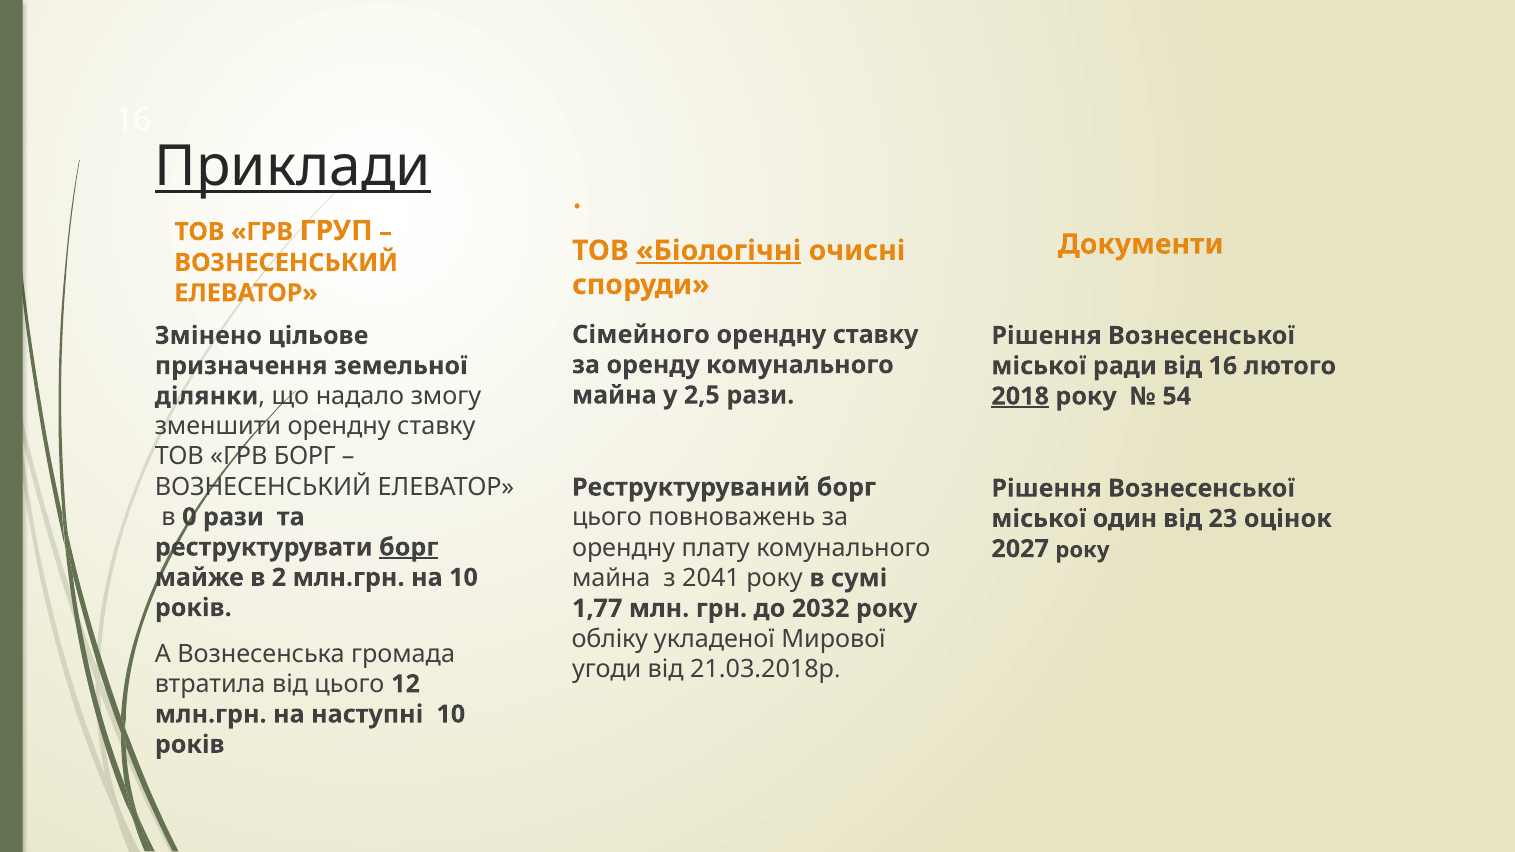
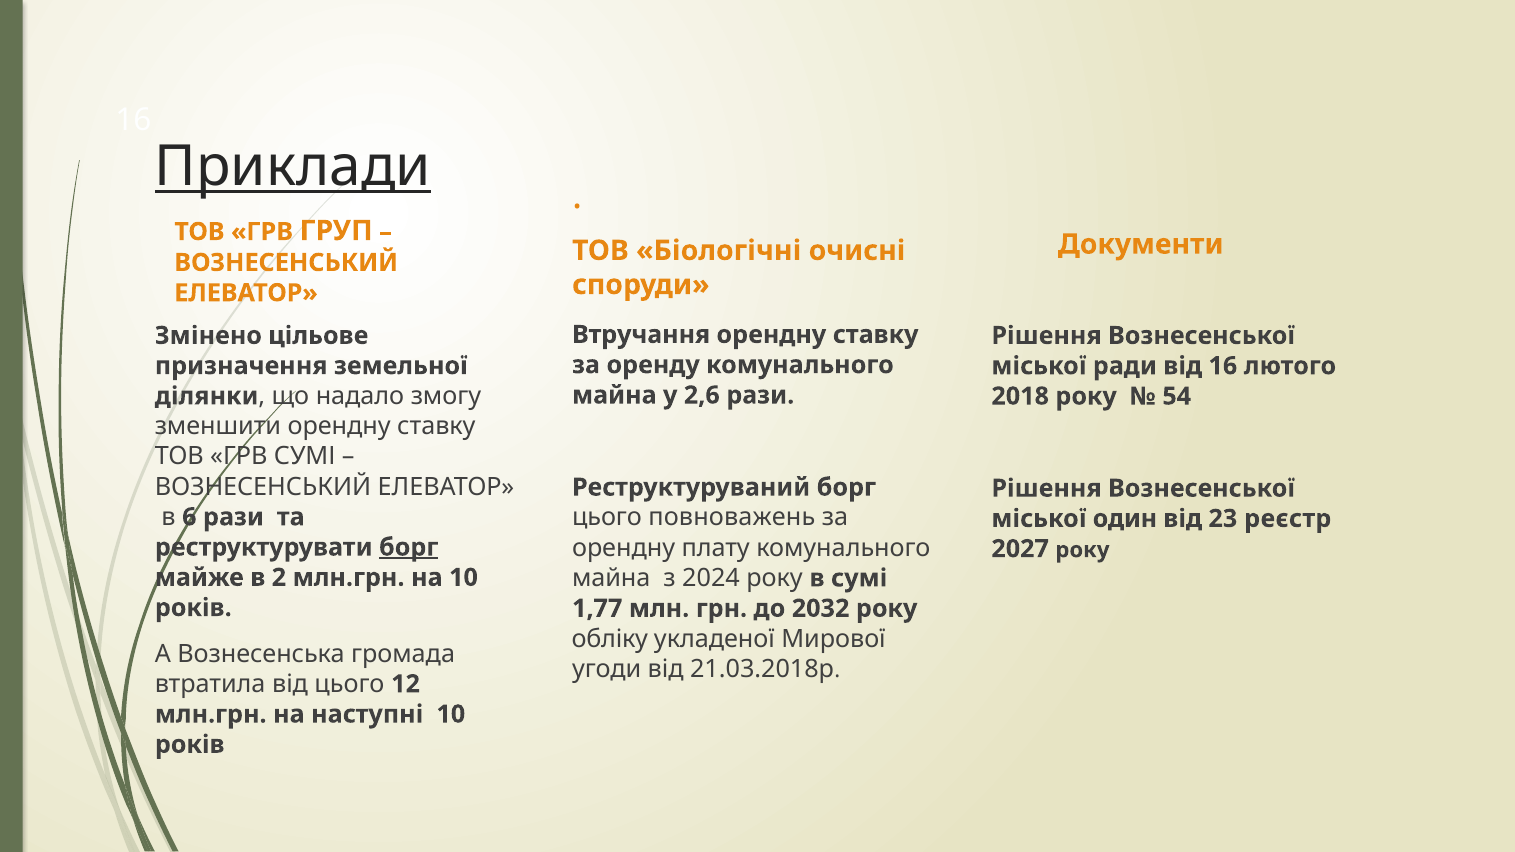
Біологічні underline: present -> none
Сімейного: Сімейного -> Втручання
2,5: 2,5 -> 2,6
2018 underline: present -> none
ГРВ БОРГ: БОРГ -> СУМІ
0: 0 -> 6
оцінок: оцінок -> реєстр
2041: 2041 -> 2024
